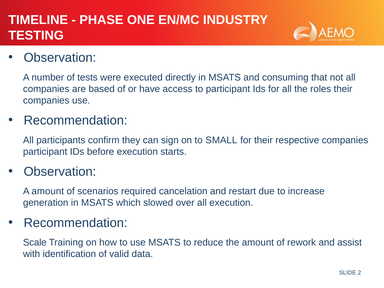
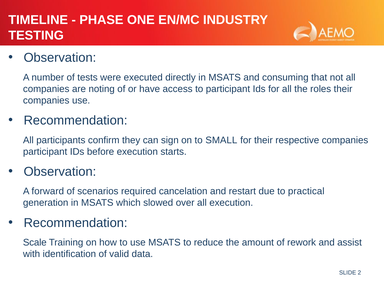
based: based -> noting
A amount: amount -> forward
increase: increase -> practical
